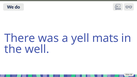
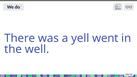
mats: mats -> went
